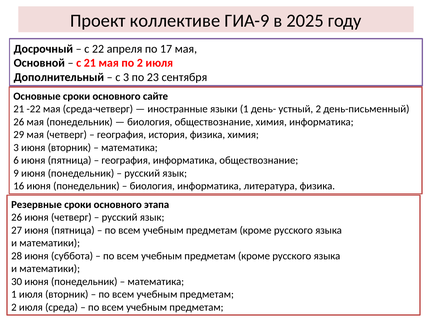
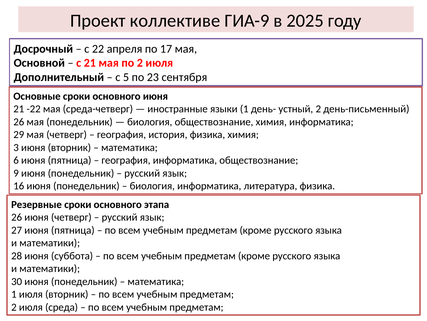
с 3: 3 -> 5
основного сайте: сайте -> июня
